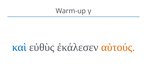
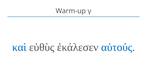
αὐτούς colour: orange -> blue
